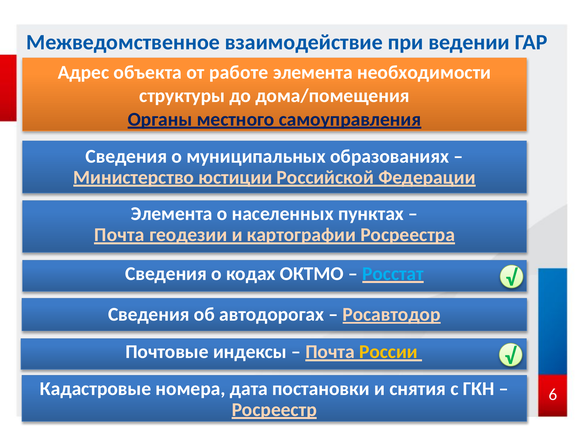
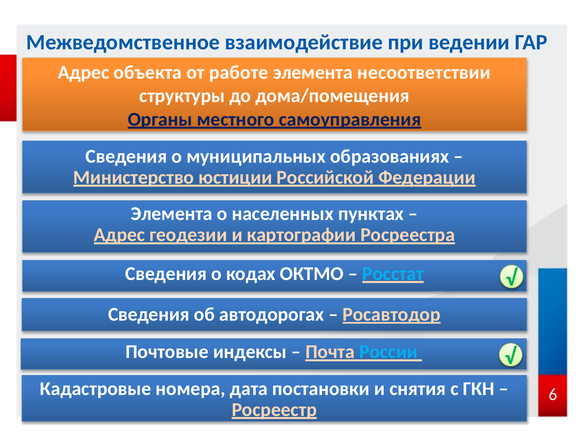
необходимости: необходимости -> несоответствии
Почта at (119, 235): Почта -> Адрес
России colour: yellow -> light blue
